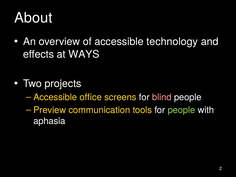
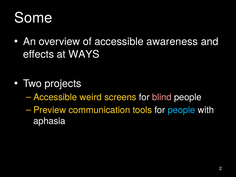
About: About -> Some
technology: technology -> awareness
office: office -> weird
people at (181, 110) colour: light green -> light blue
